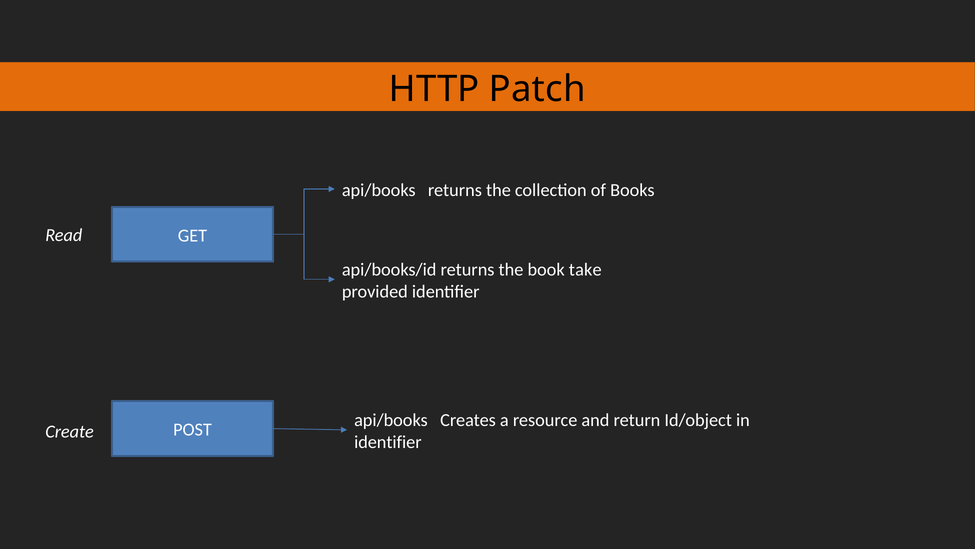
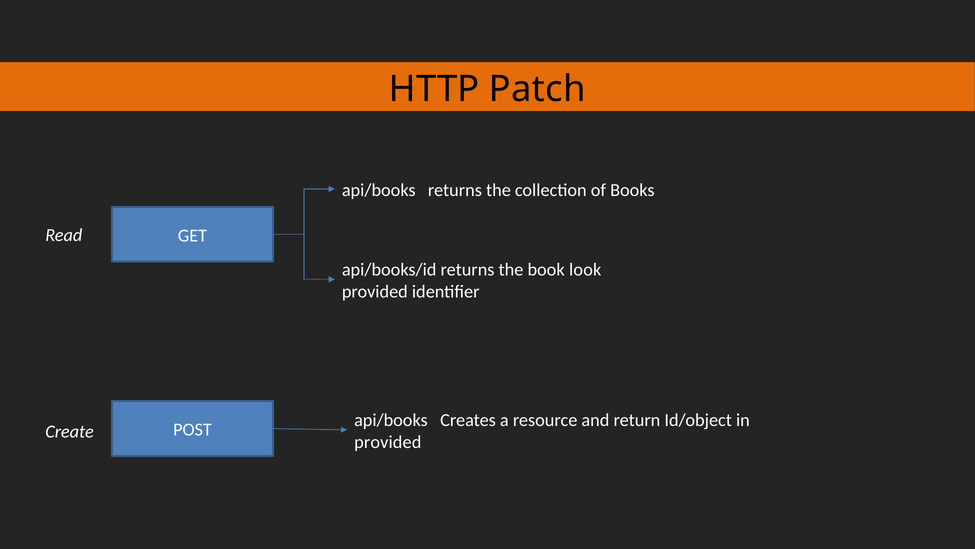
take: take -> look
identifier at (388, 442): identifier -> provided
